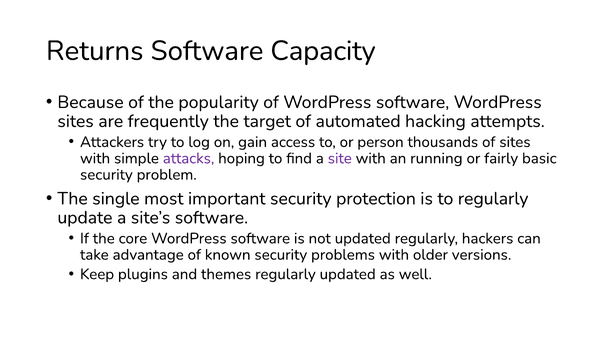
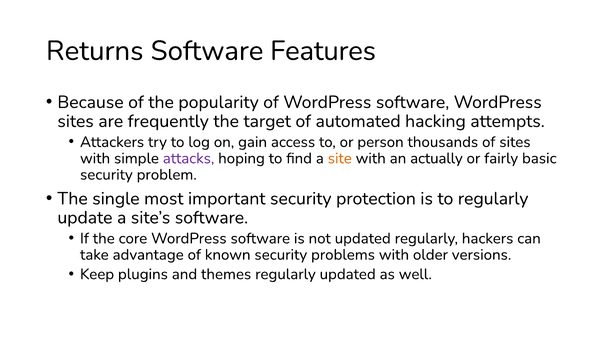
Capacity: Capacity -> Features
site colour: purple -> orange
running: running -> actually
